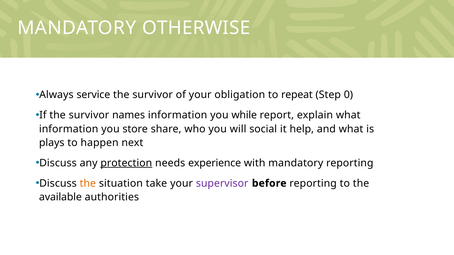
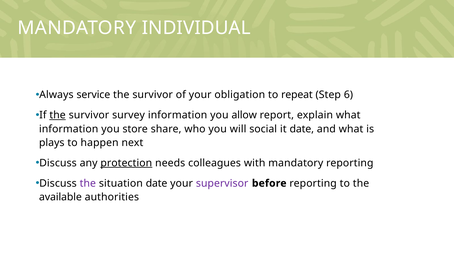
OTHERWISE: OTHERWISE -> INDIVIDUAL
0: 0 -> 6
the at (58, 115) underline: none -> present
names: names -> survey
while: while -> allow
it help: help -> date
experience: experience -> colleagues
the at (88, 184) colour: orange -> purple
situation take: take -> date
